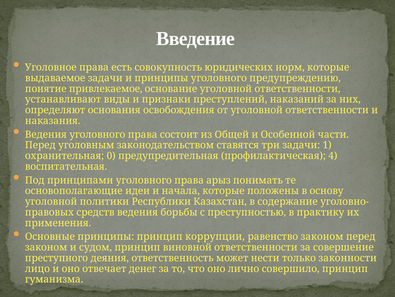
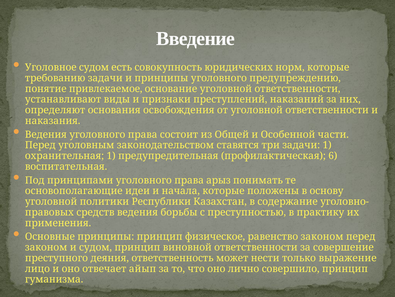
Уголовное права: права -> судом
выдаваемое: выдаваемое -> требованию
охранительная 0: 0 -> 1
4: 4 -> 6
коррупции: коррупции -> физическое
законности: законности -> выражение
денег: денег -> айып
